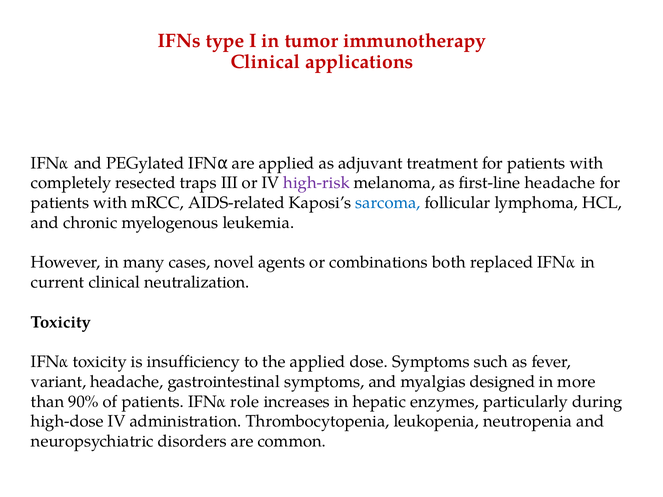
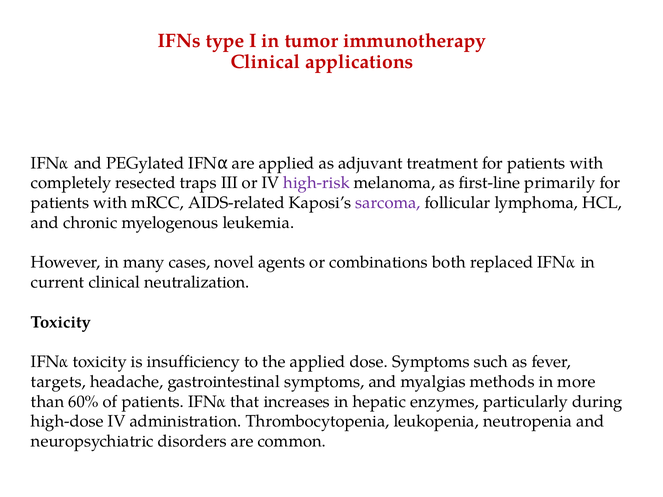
first-line headache: headache -> primarily
sarcoma colour: blue -> purple
variant: variant -> targets
designed: designed -> methods
90%: 90% -> 60%
role: role -> that
